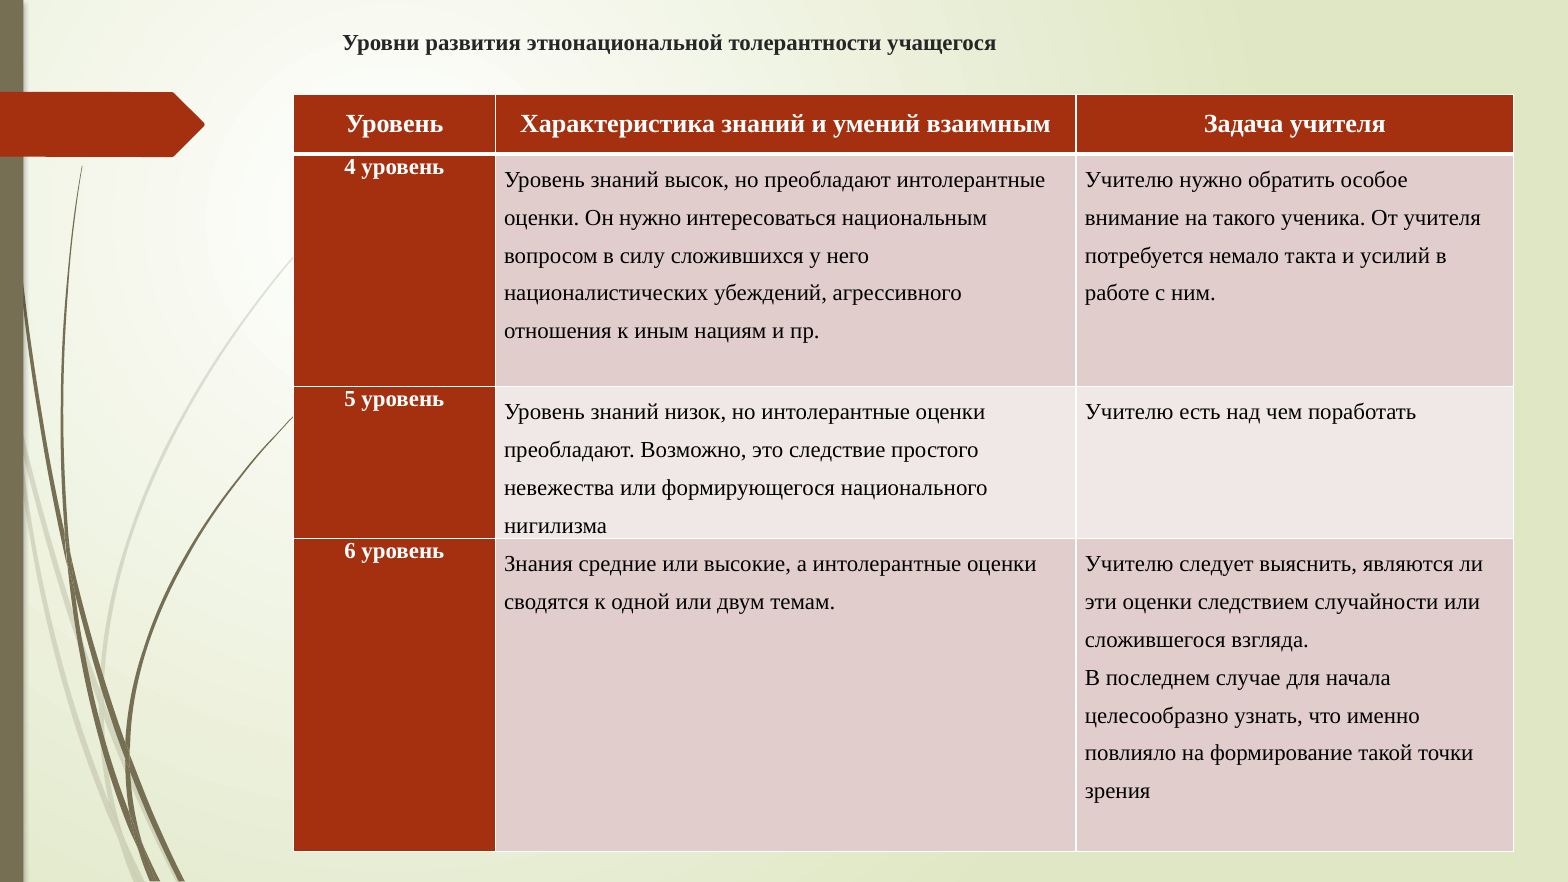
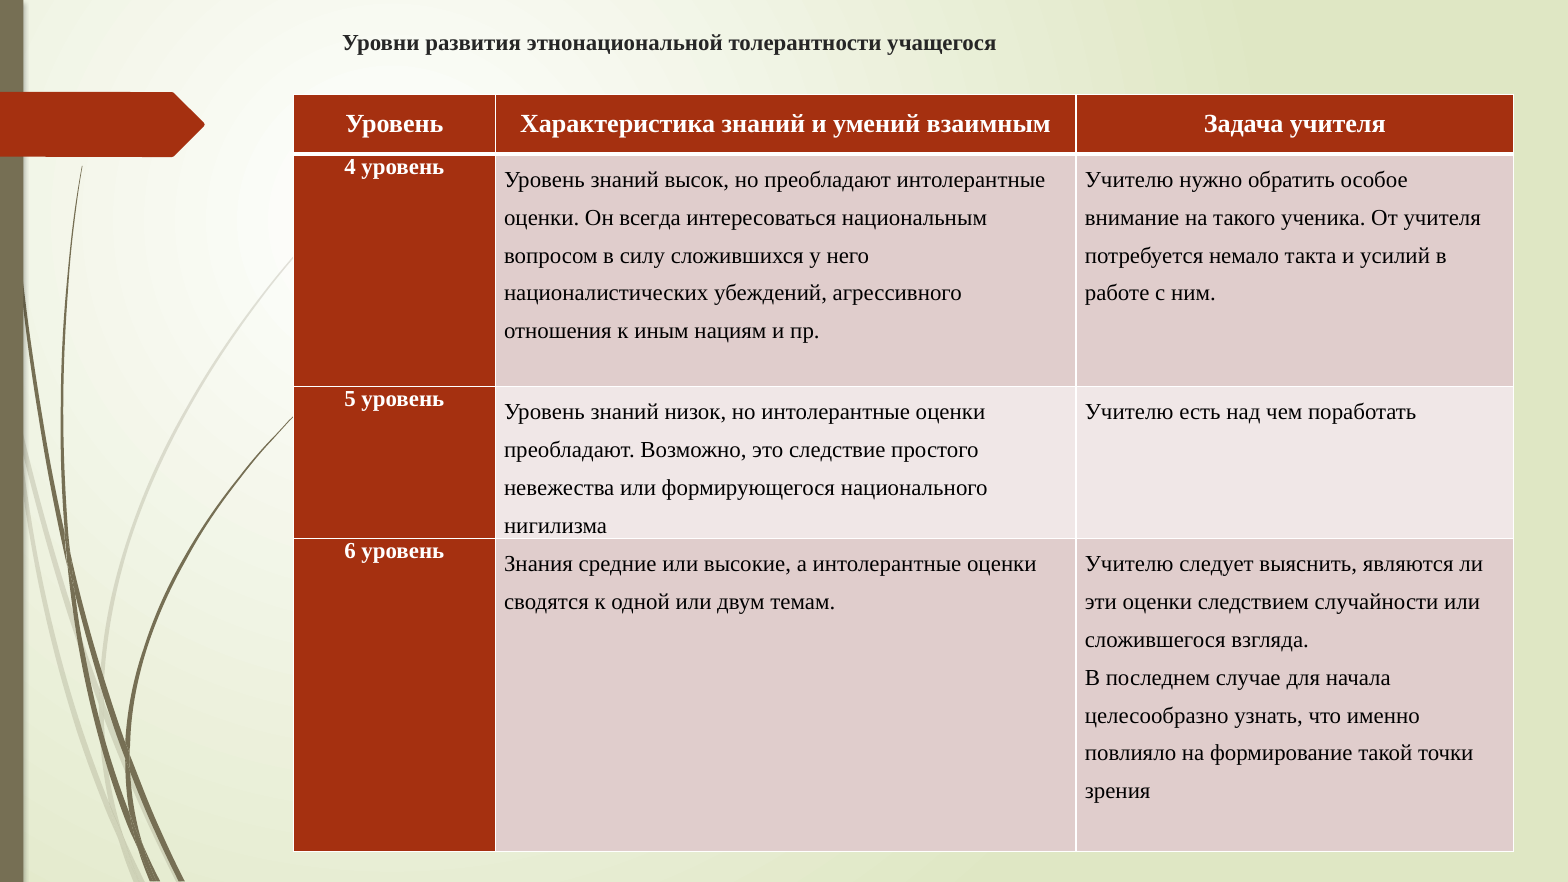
Он нужно: нужно -> всегда
